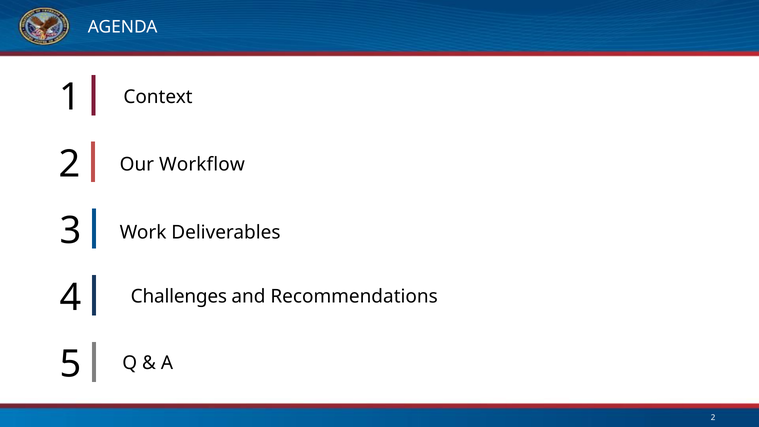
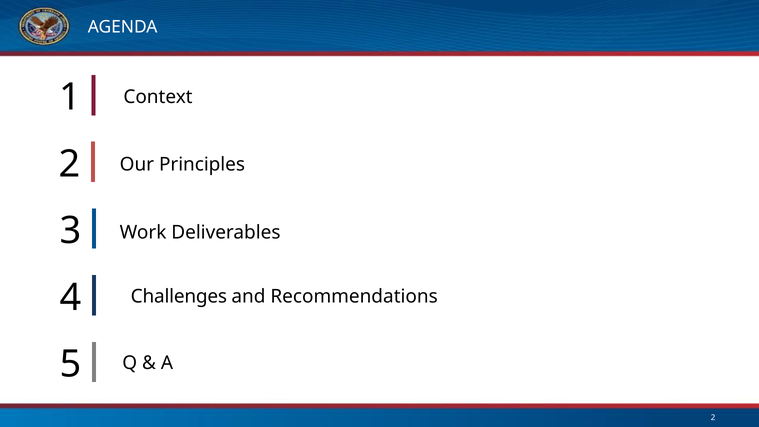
Workflow: Workflow -> Principles
